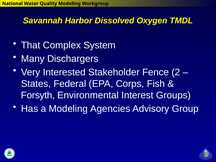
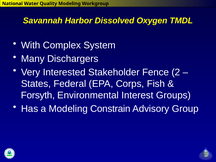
That: That -> With
Agencies: Agencies -> Constrain
